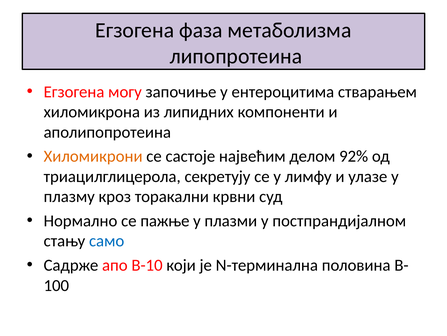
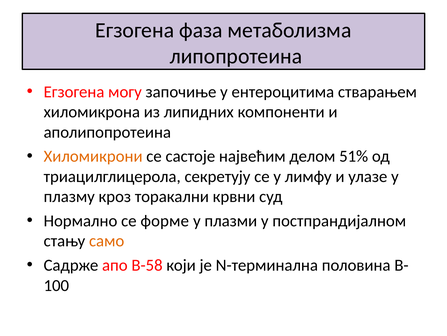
92%: 92% -> 51%
пажње: пажње -> форме
само colour: blue -> orange
B-10: B-10 -> B-58
